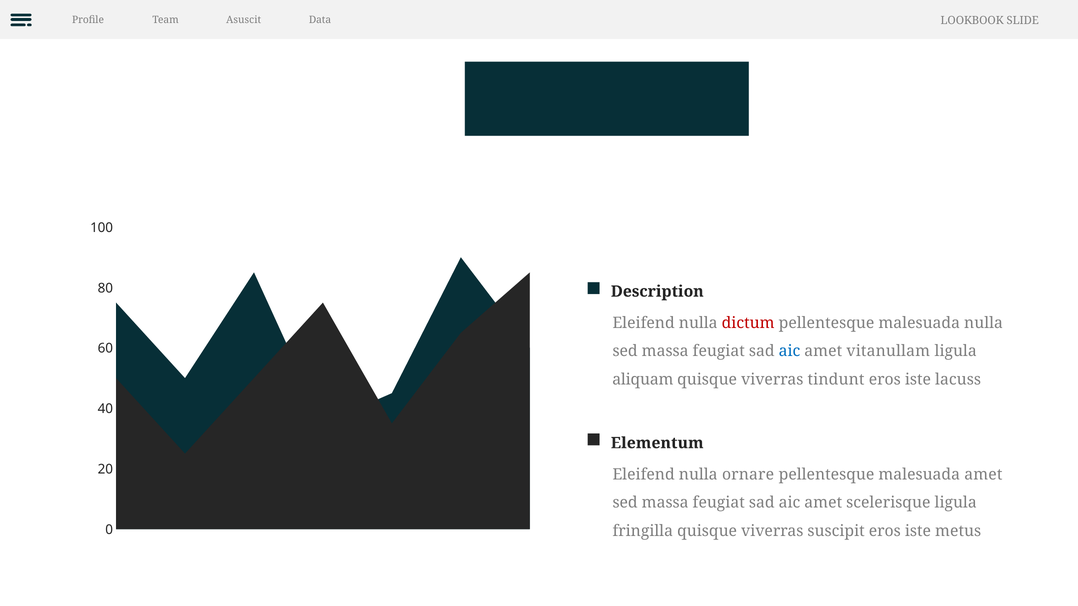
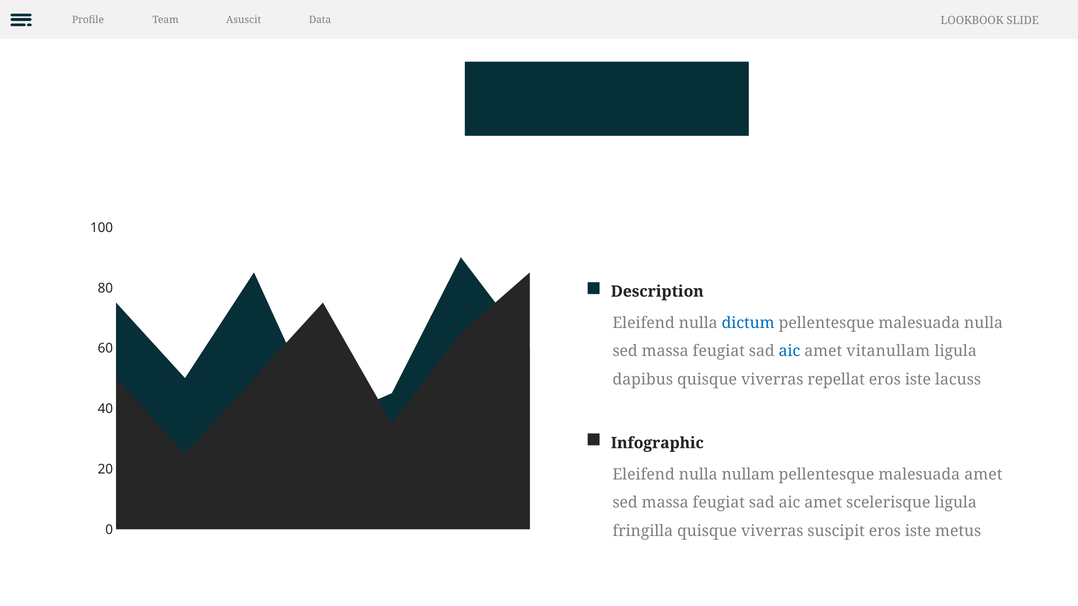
dictum colour: red -> blue
aliquam: aliquam -> dapibus
tindunt: tindunt -> repellat
Elementum at (657, 443): Elementum -> Infographic
ornare: ornare -> nullam
